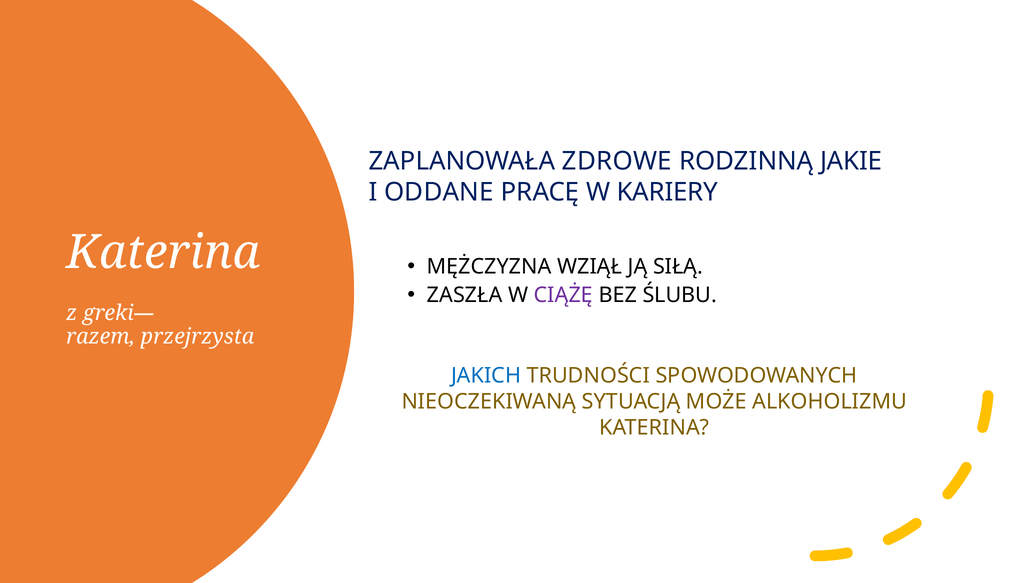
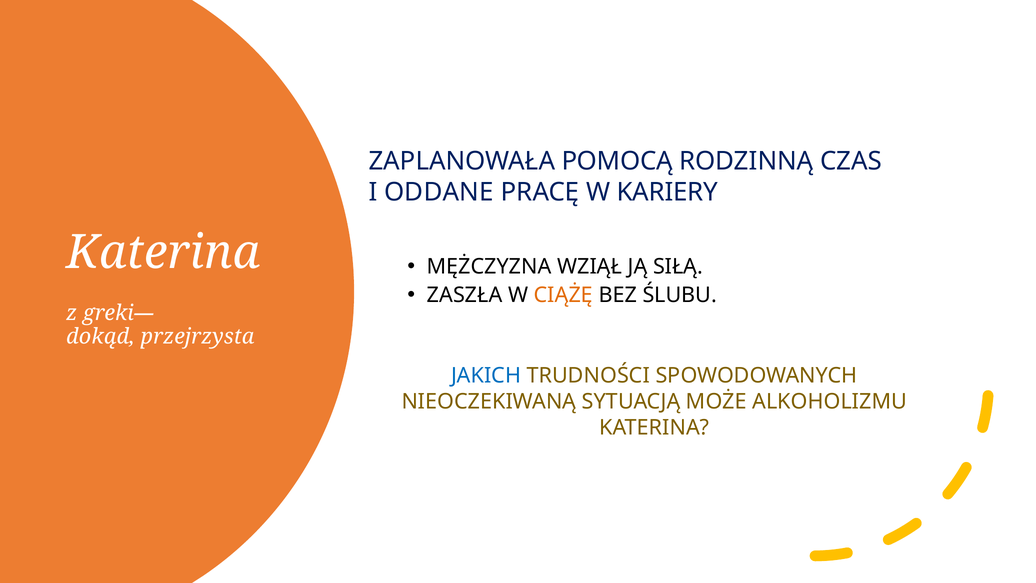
ZDROWE: ZDROWE -> POMOCĄ
JAKIE: JAKIE -> CZAS
CIĄŻĘ colour: purple -> orange
razem: razem -> dokąd
